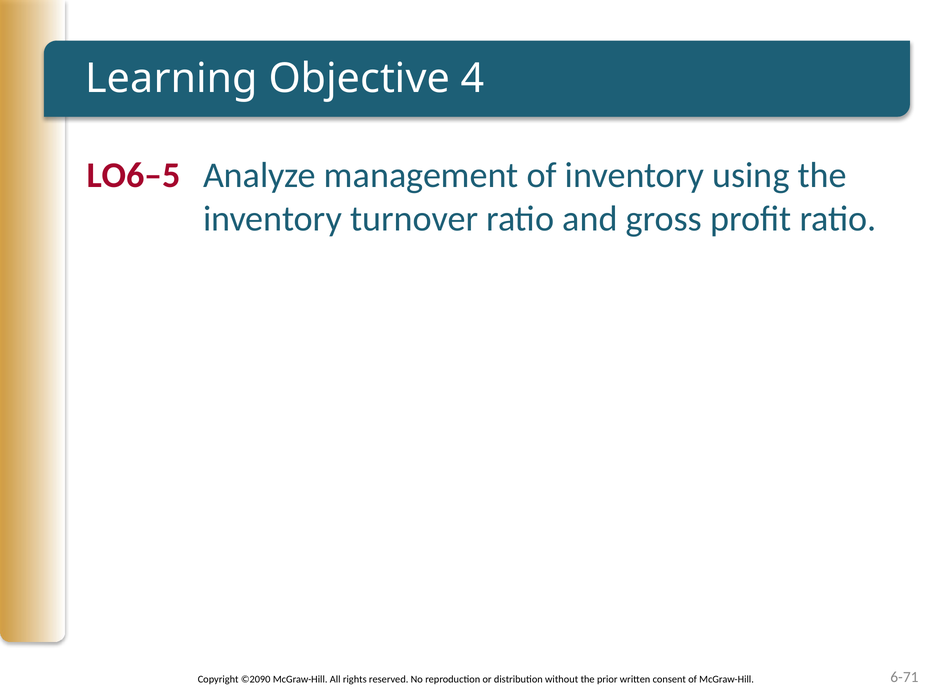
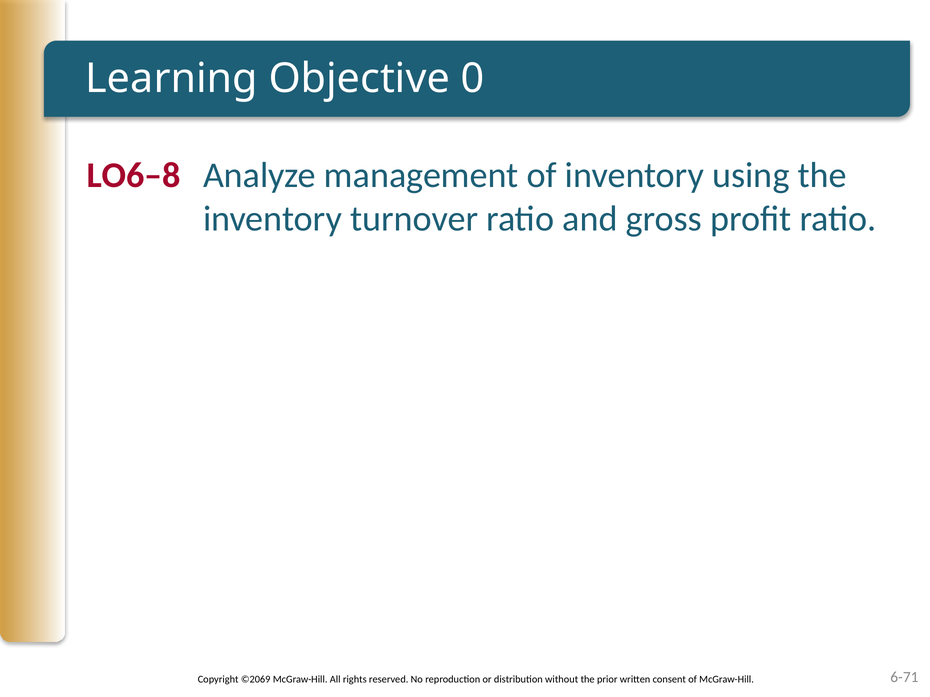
4: 4 -> 0
LO6–5: LO6–5 -> LO6–8
©2090: ©2090 -> ©2069
